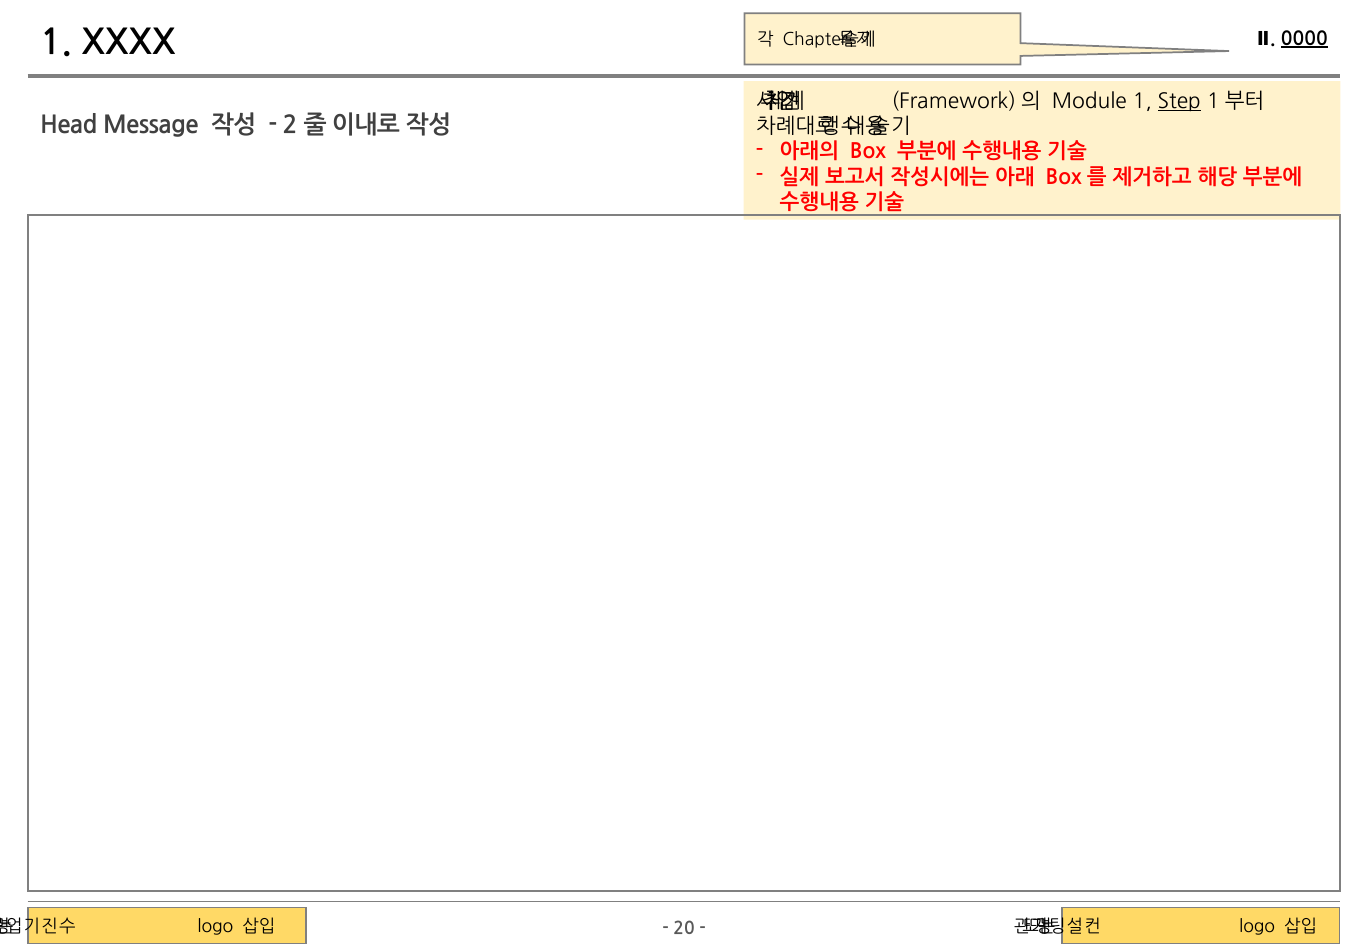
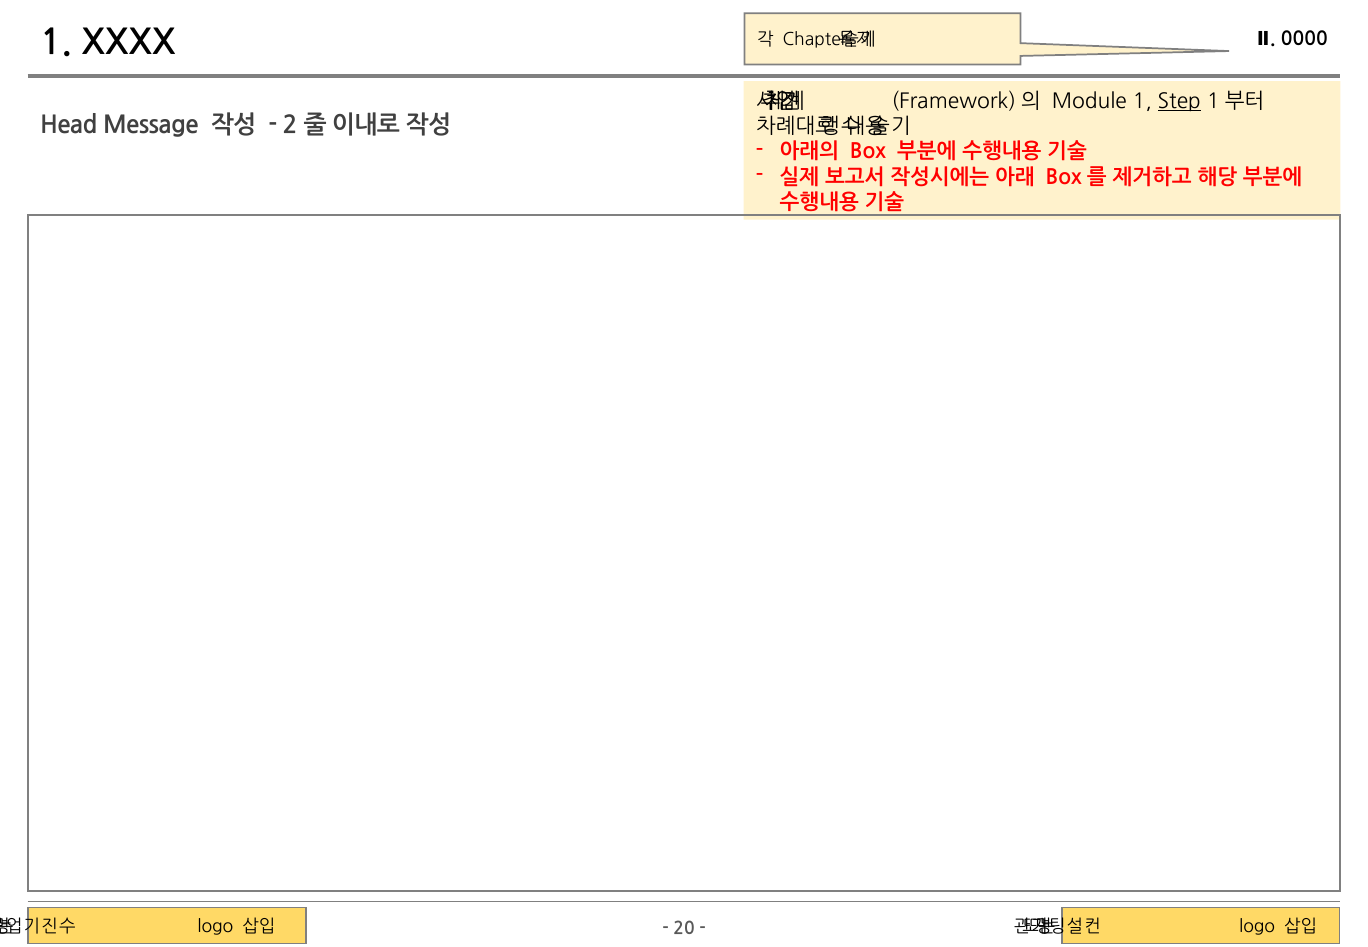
0000 underline: present -> none
